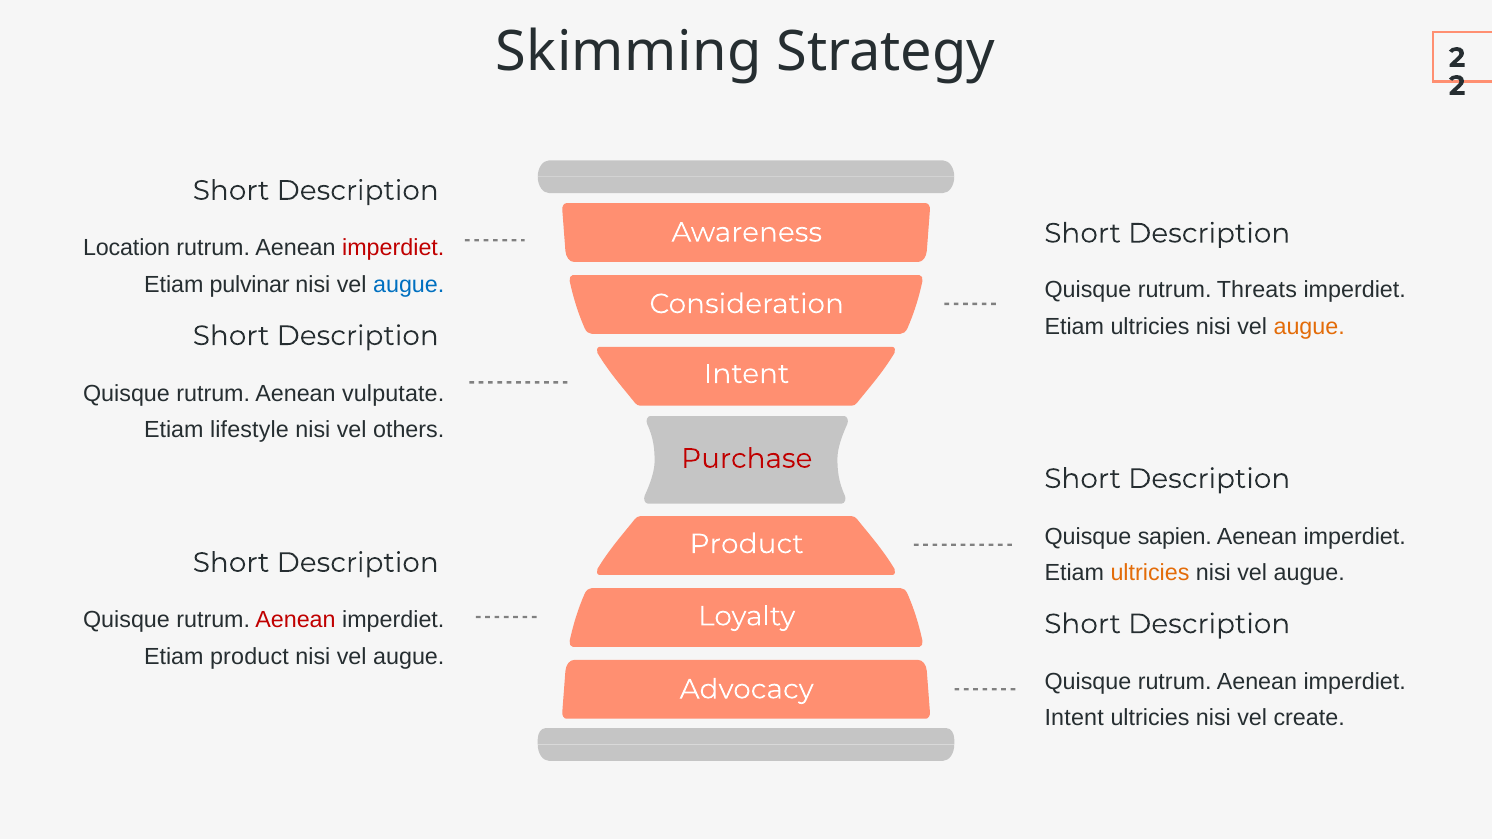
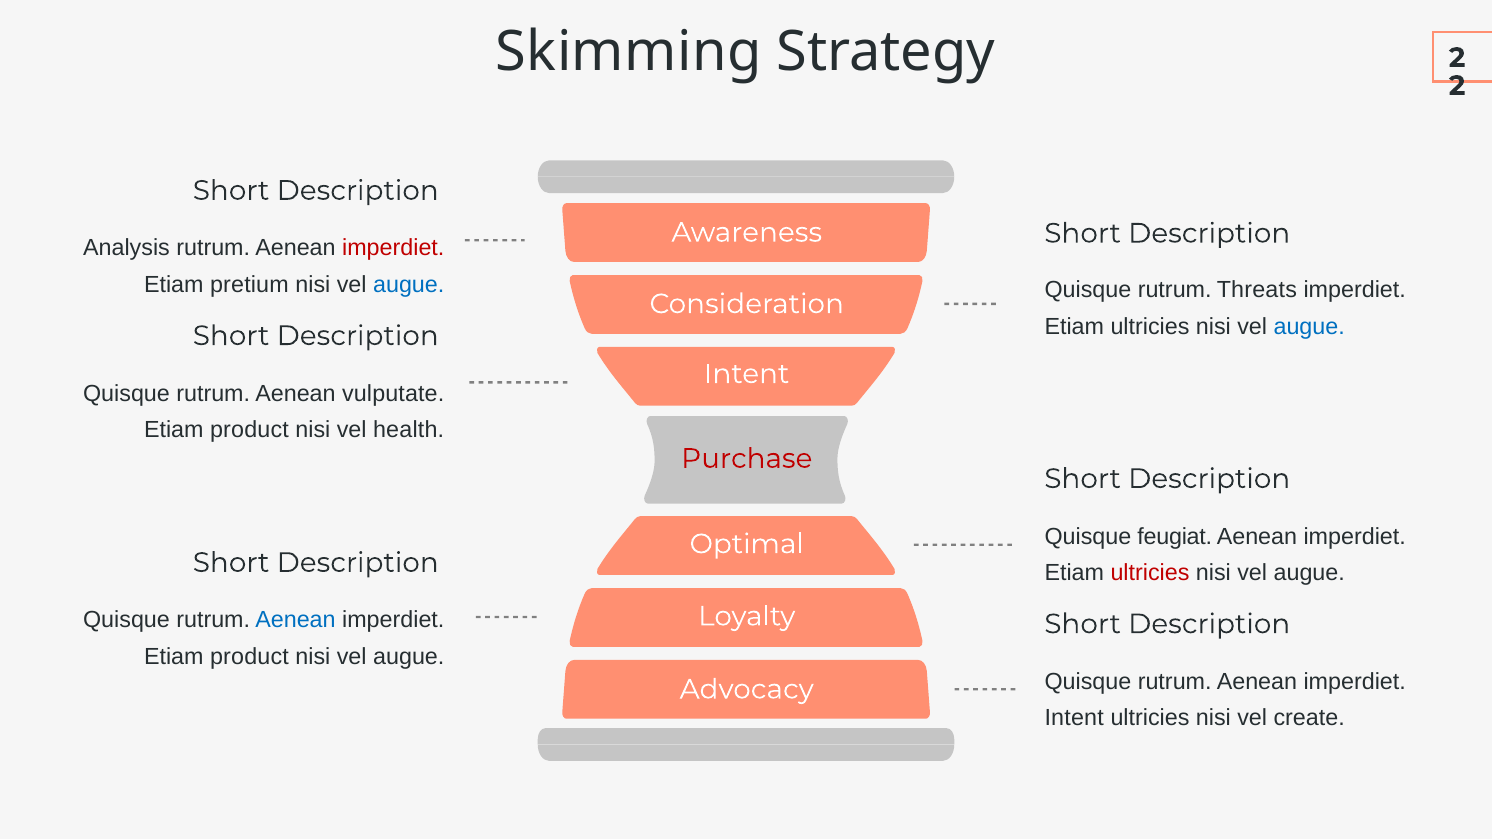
Location: Location -> Analysis
pulvinar: pulvinar -> pretium
augue at (1309, 327) colour: orange -> blue
lifestyle at (249, 430): lifestyle -> product
others: others -> health
sapien: sapien -> feugiat
Product at (747, 544): Product -> Optimal
ultricies at (1150, 573) colour: orange -> red
Aenean at (295, 620) colour: red -> blue
